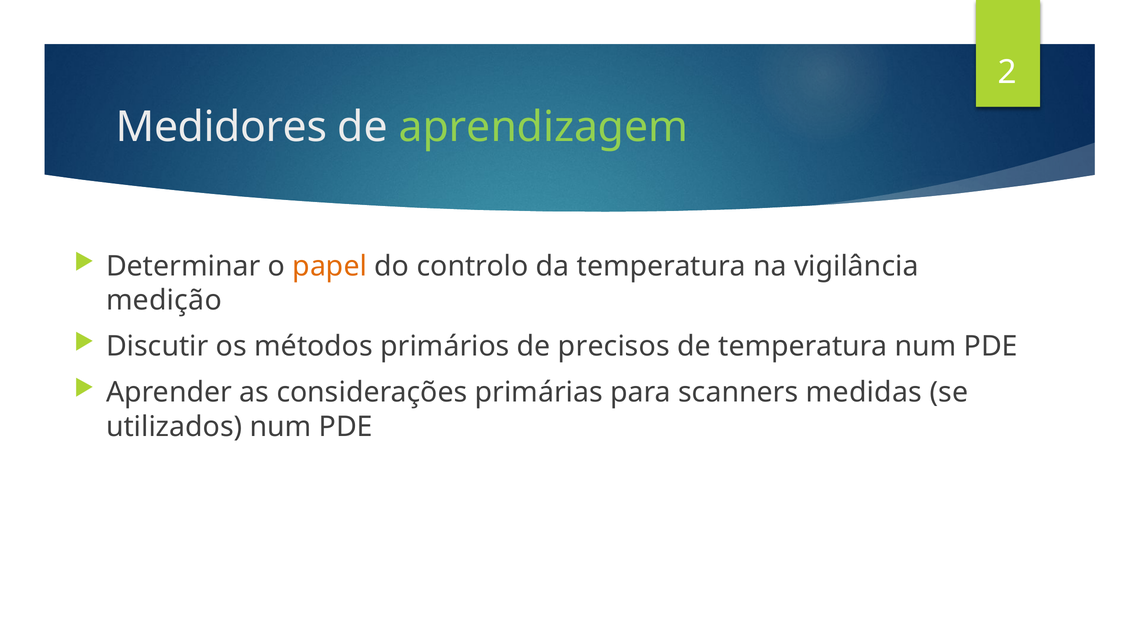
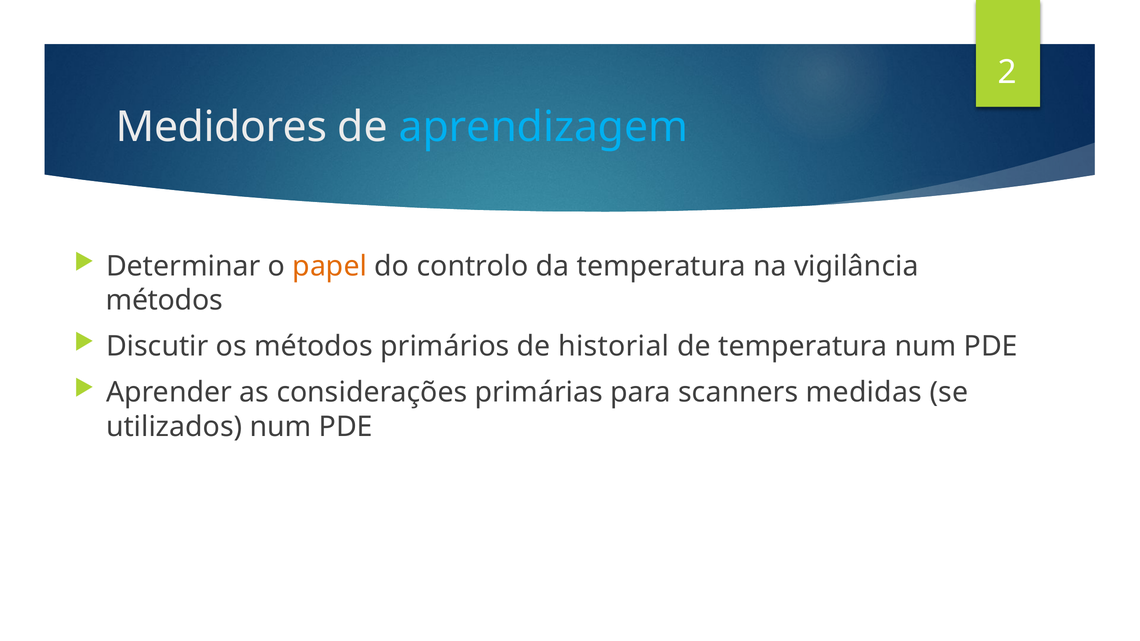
aprendizagem colour: light green -> light blue
medição at (164, 300): medição -> métodos
precisos: precisos -> historial
